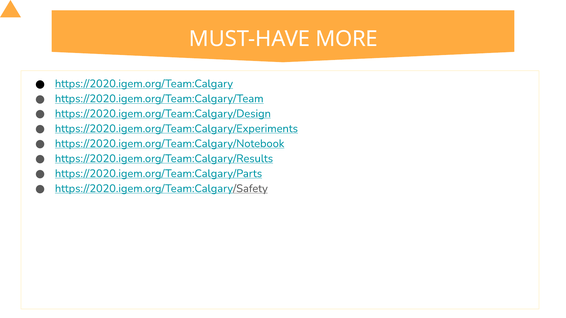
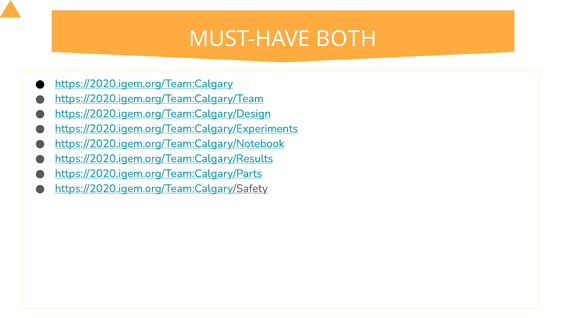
MORE: MORE -> BOTH
